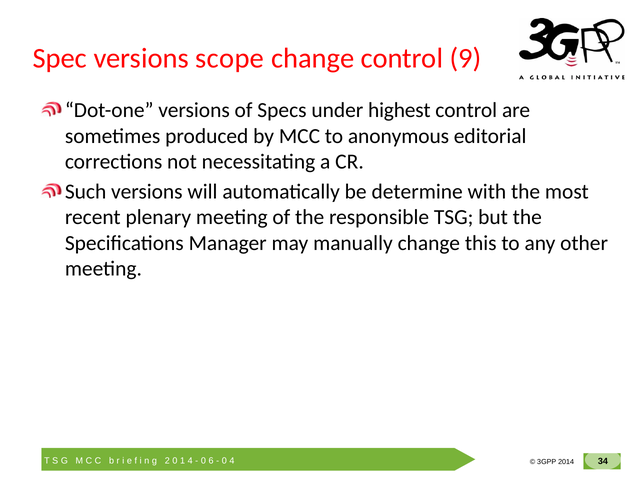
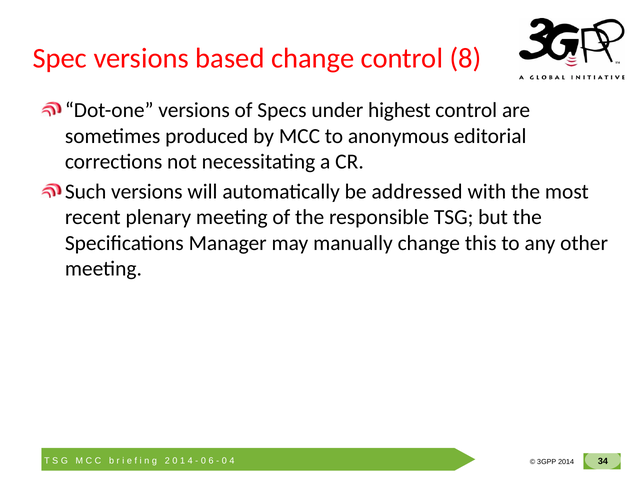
scope: scope -> based
9: 9 -> 8
determine: determine -> addressed
